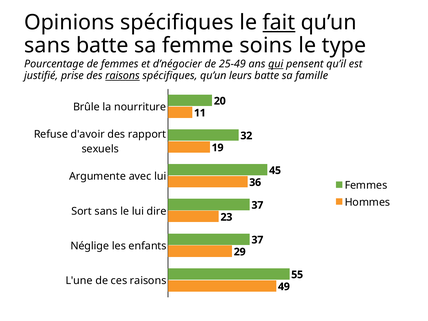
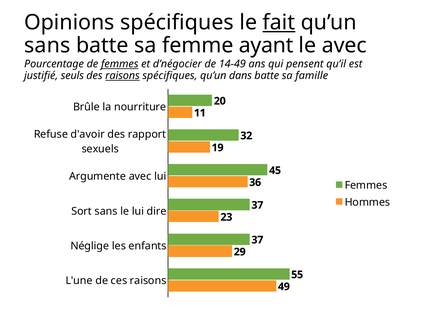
soins: soins -> ayant
le type: type -> avec
femmes at (120, 64) underline: none -> present
25-49: 25-49 -> 14-49
qui underline: present -> none
prise: prise -> seuls
leurs: leurs -> dans
